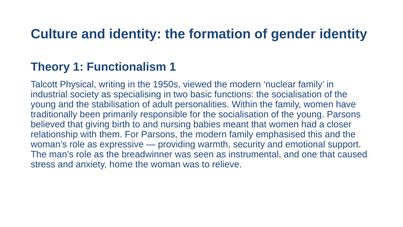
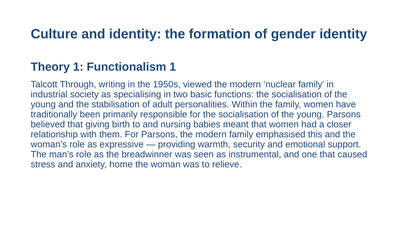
Physical: Physical -> Through
